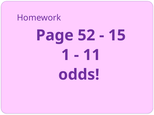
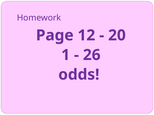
52: 52 -> 12
15: 15 -> 20
11: 11 -> 26
